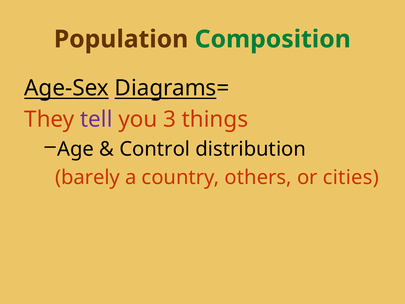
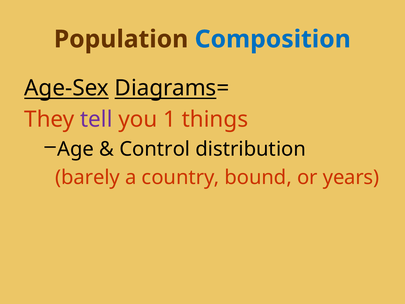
Composition colour: green -> blue
3: 3 -> 1
others: others -> bound
cities: cities -> years
